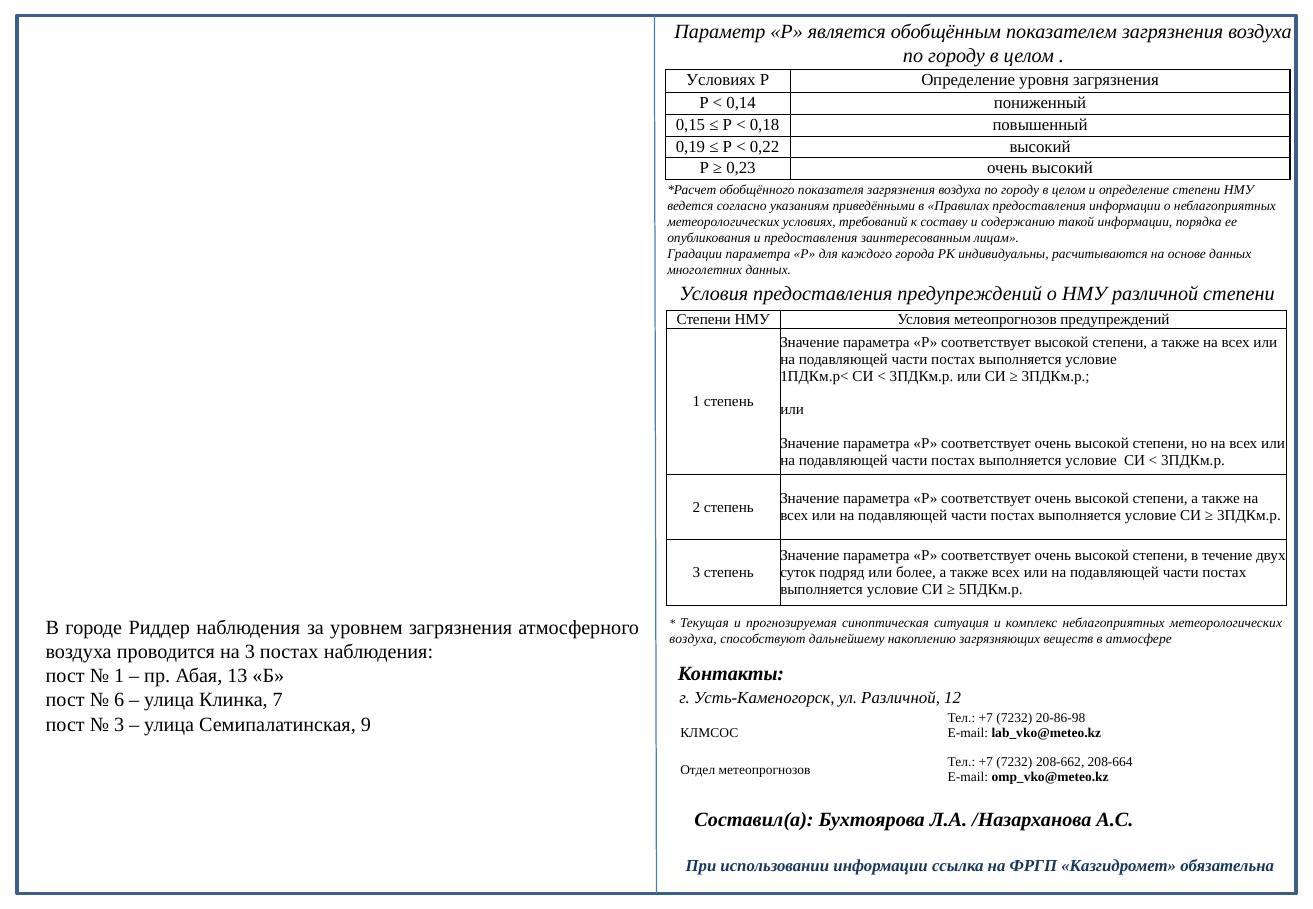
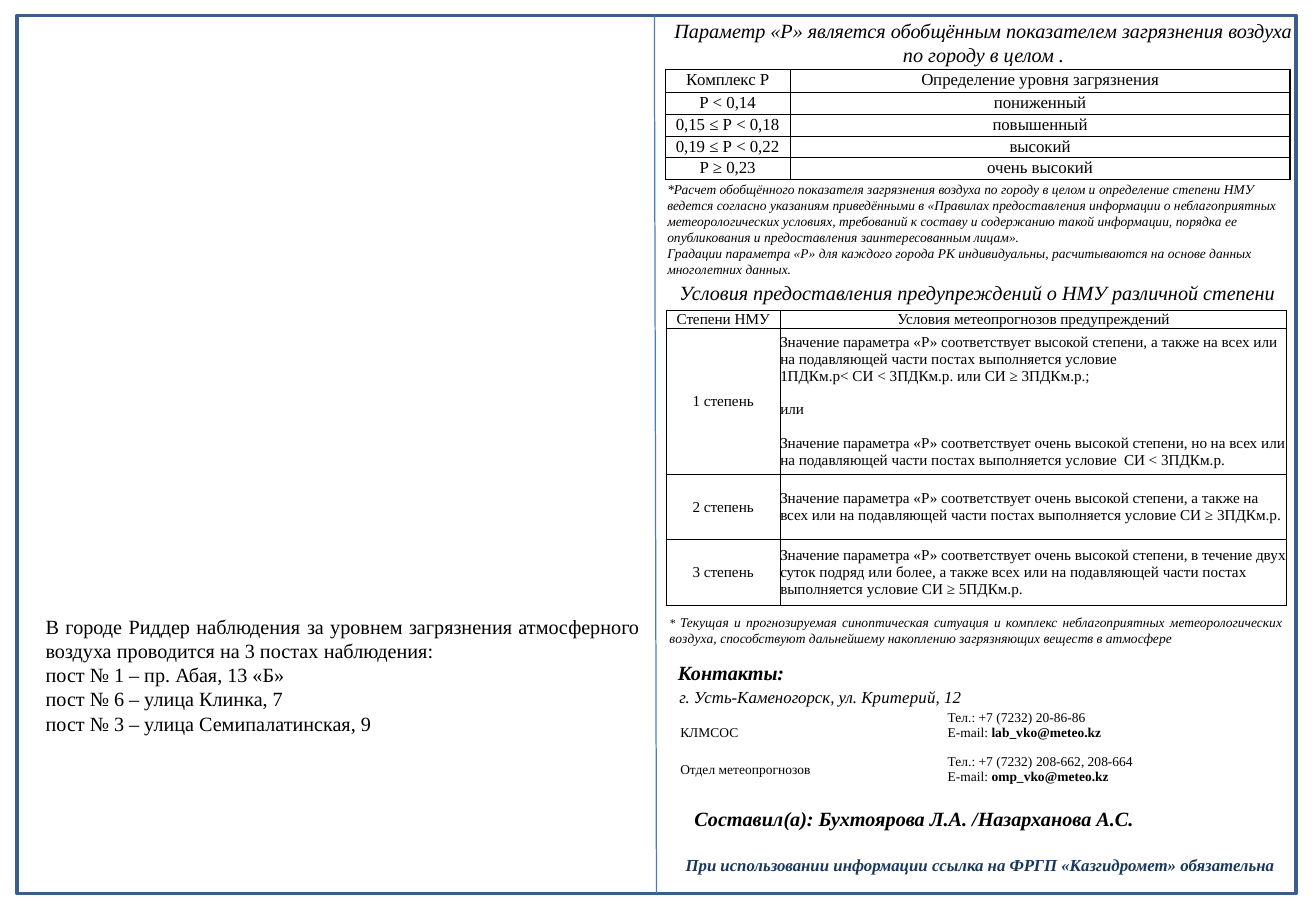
Условиях at (721, 80): Условиях -> Комплекс
ул Различной: Различной -> Критерий
20-86-98: 20-86-98 -> 20-86-86
